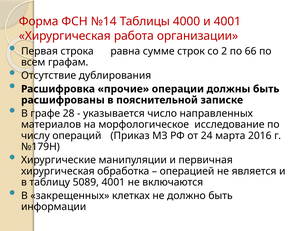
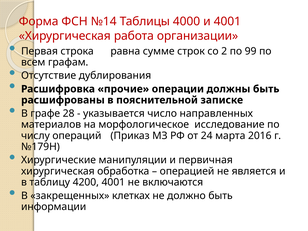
66: 66 -> 99
5089: 5089 -> 4200
